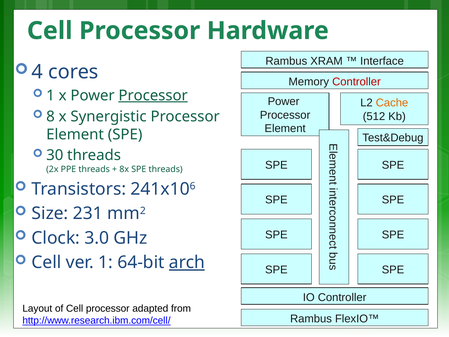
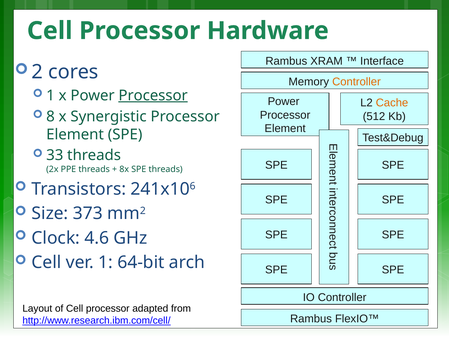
4: 4 -> 2
Controller at (356, 82) colour: red -> orange
30: 30 -> 33
231: 231 -> 373
3.0: 3.0 -> 4.6
arch underline: present -> none
